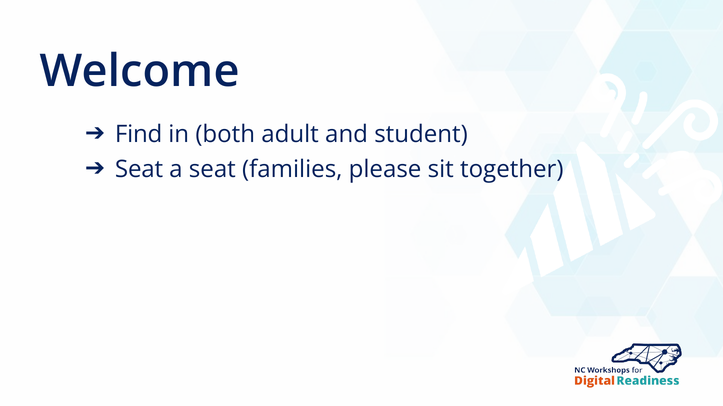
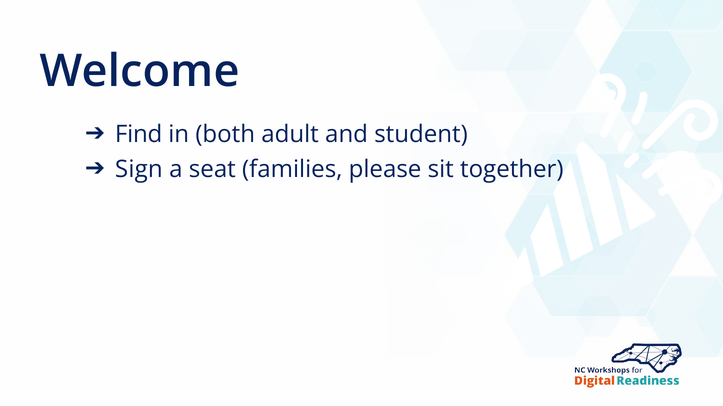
Seat at (139, 170): Seat -> Sign
